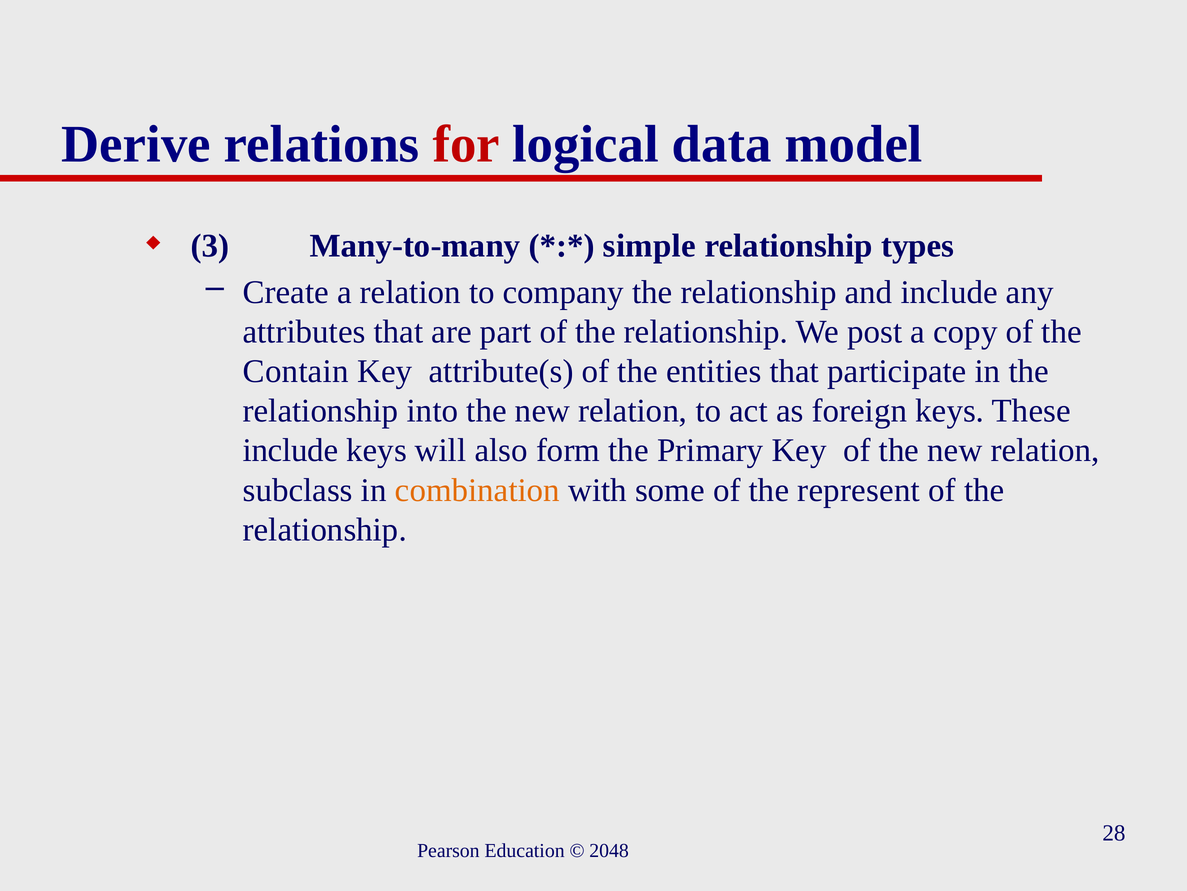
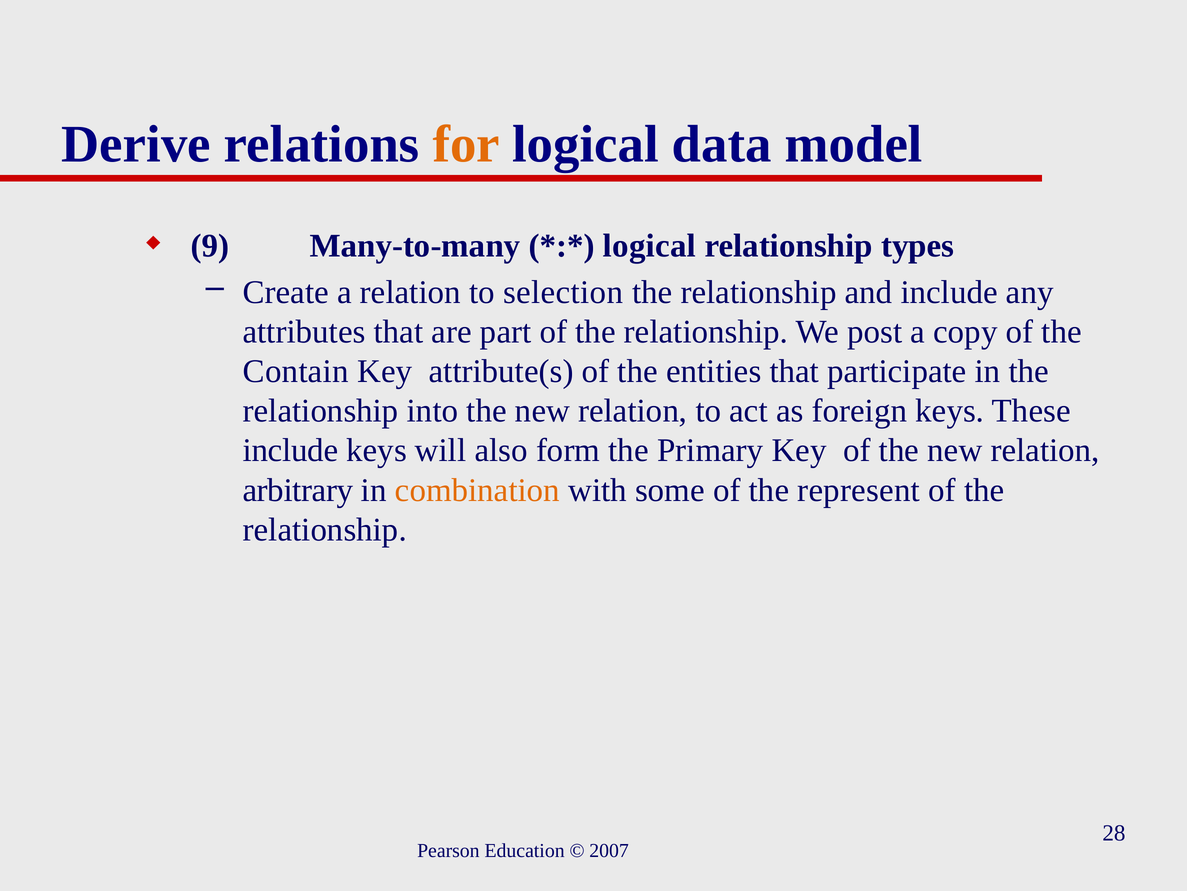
for colour: red -> orange
3: 3 -> 9
simple at (649, 246): simple -> logical
company: company -> selection
subclass: subclass -> arbitrary
2048: 2048 -> 2007
